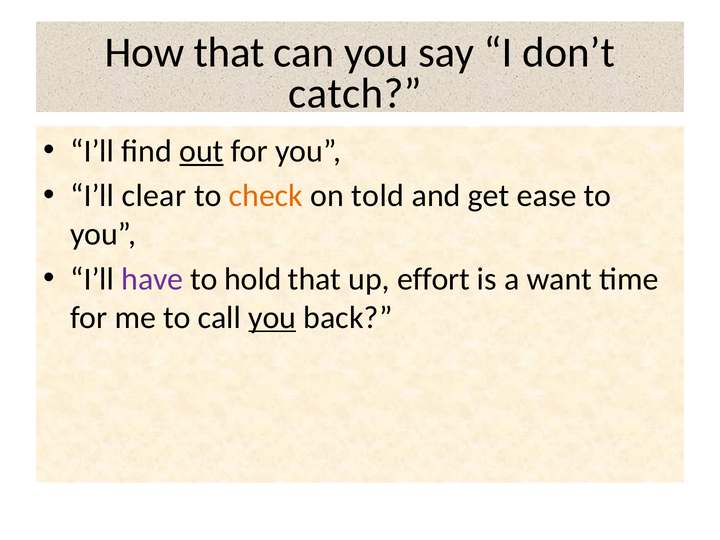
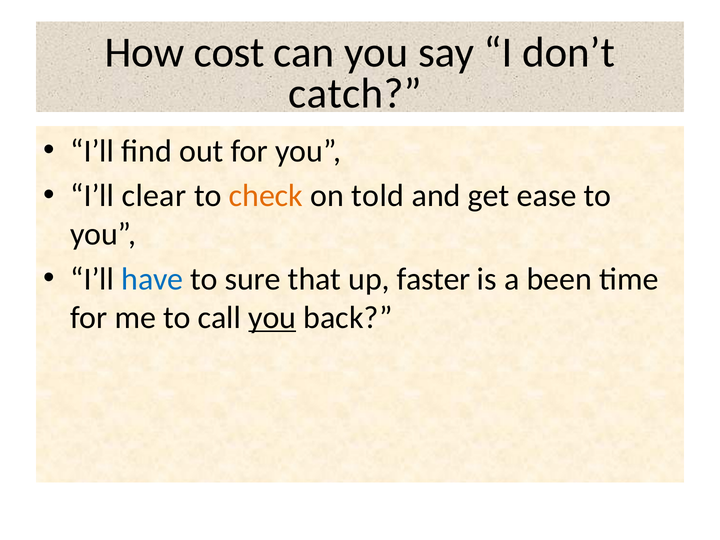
How that: that -> cost
out underline: present -> none
have colour: purple -> blue
hold: hold -> sure
effort: effort -> faster
want: want -> been
